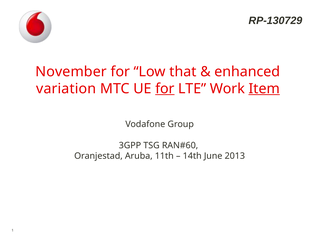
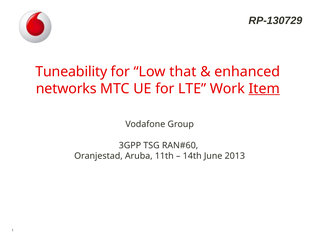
November: November -> Tuneability
variation: variation -> networks
for at (165, 89) underline: present -> none
